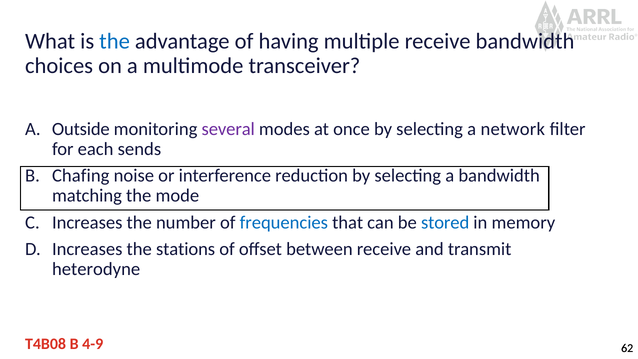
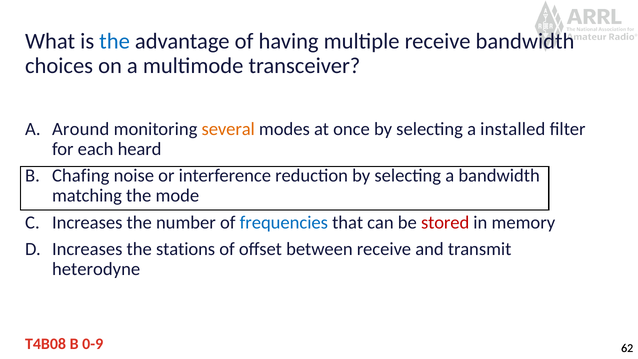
Outside: Outside -> Around
several colour: purple -> orange
network: network -> installed
sends: sends -> heard
stored colour: blue -> red
4-9: 4-9 -> 0-9
